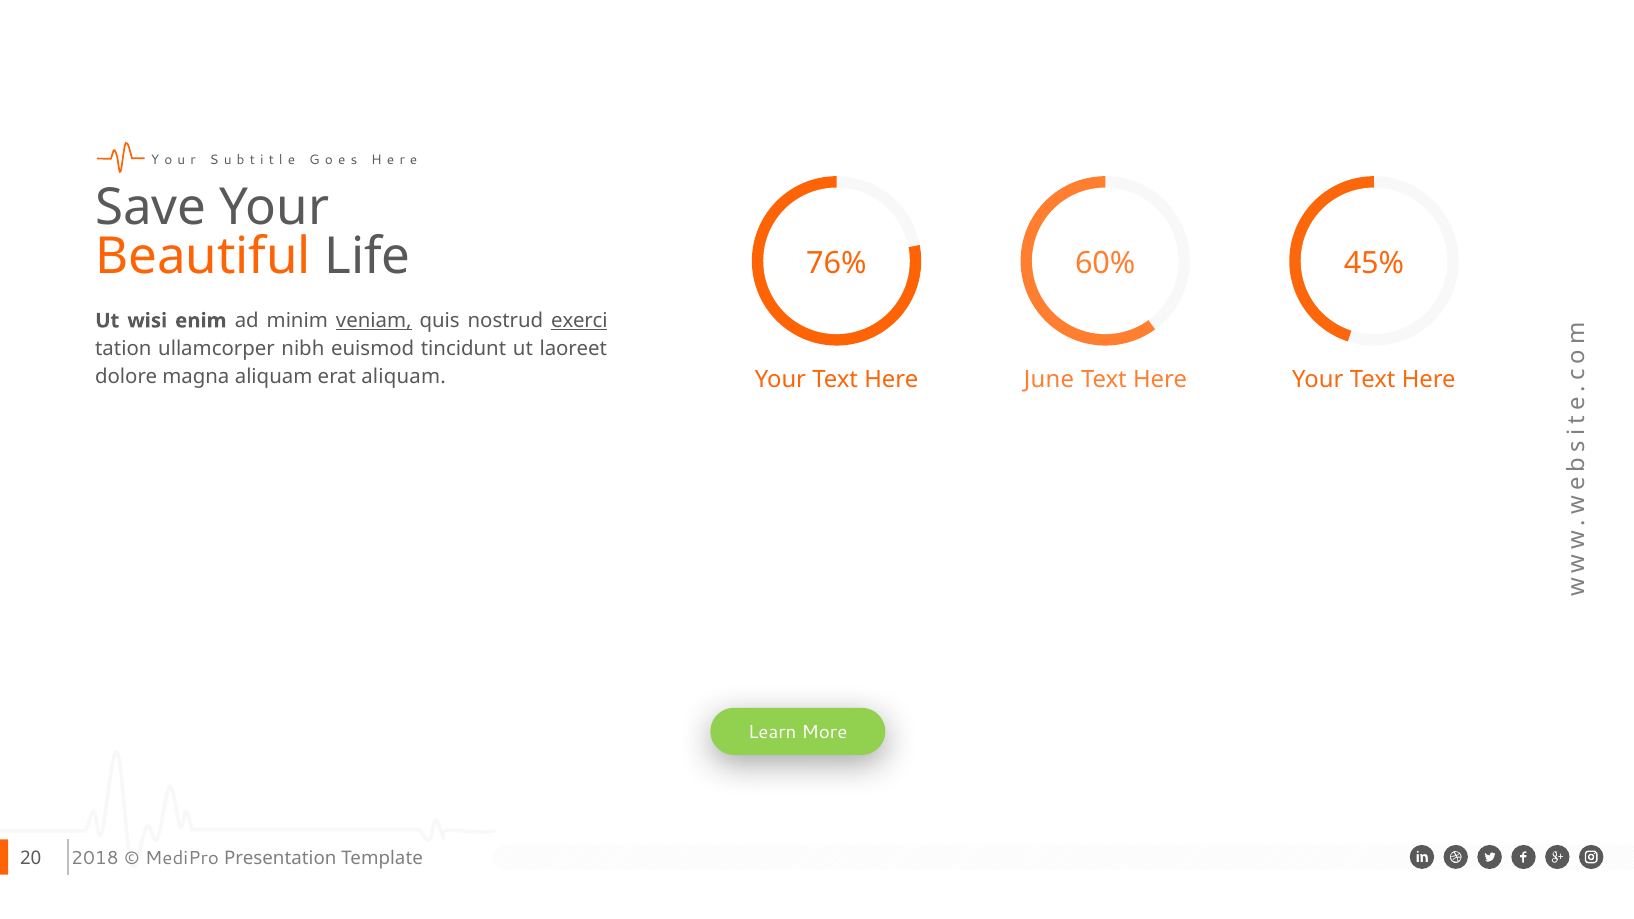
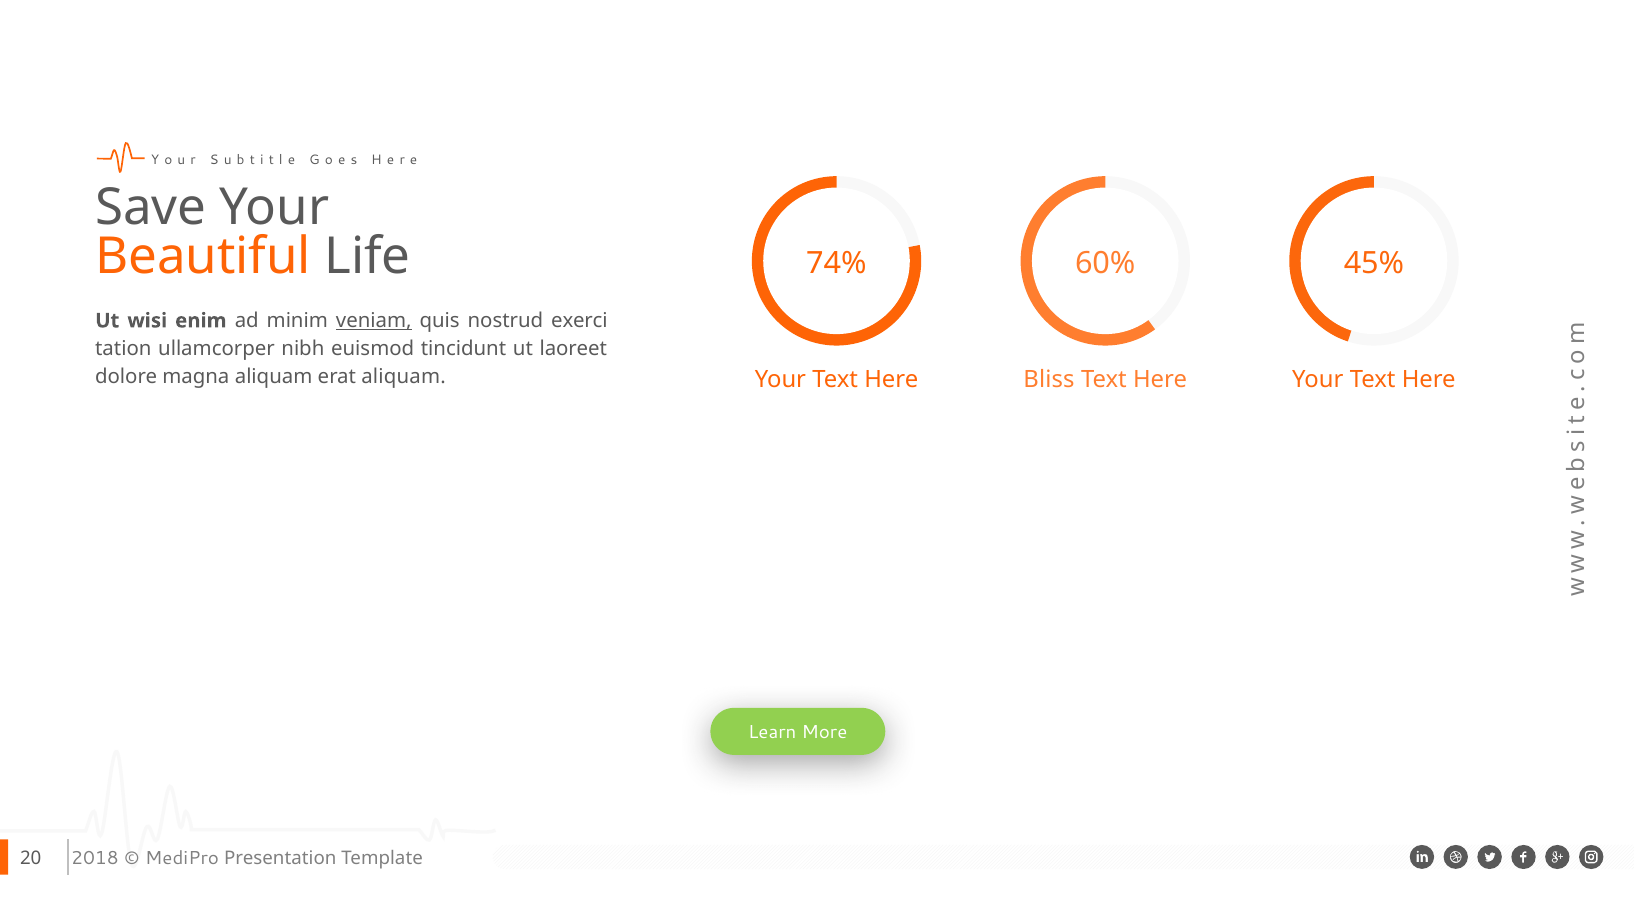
76%: 76% -> 74%
exerci underline: present -> none
June: June -> Bliss
